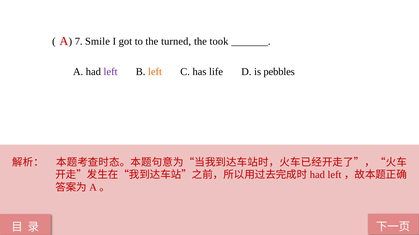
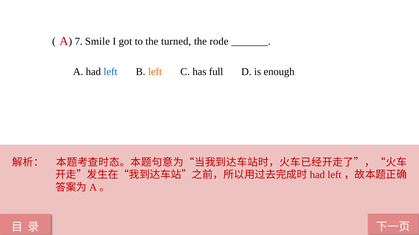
took: took -> rode
left at (111, 72) colour: purple -> blue
life: life -> full
pebbles: pebbles -> enough
